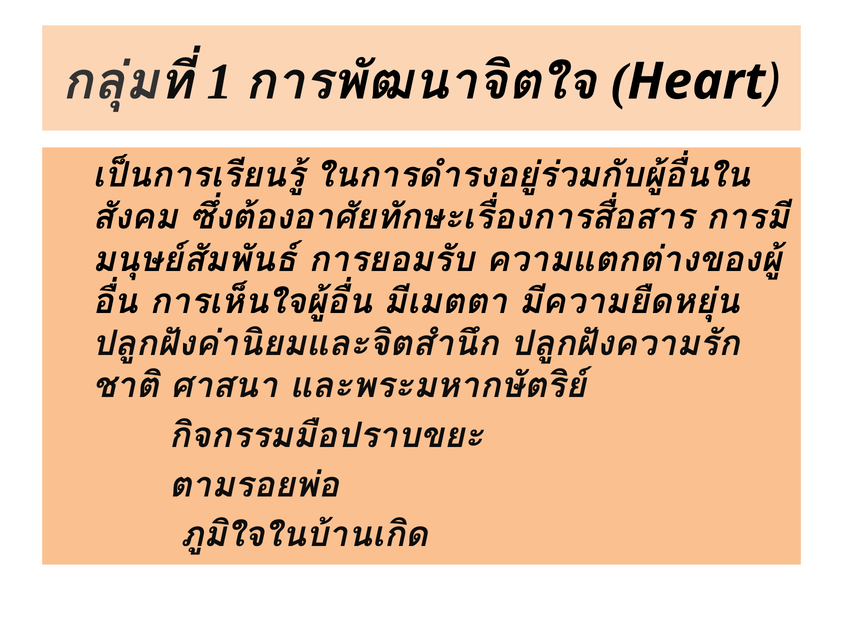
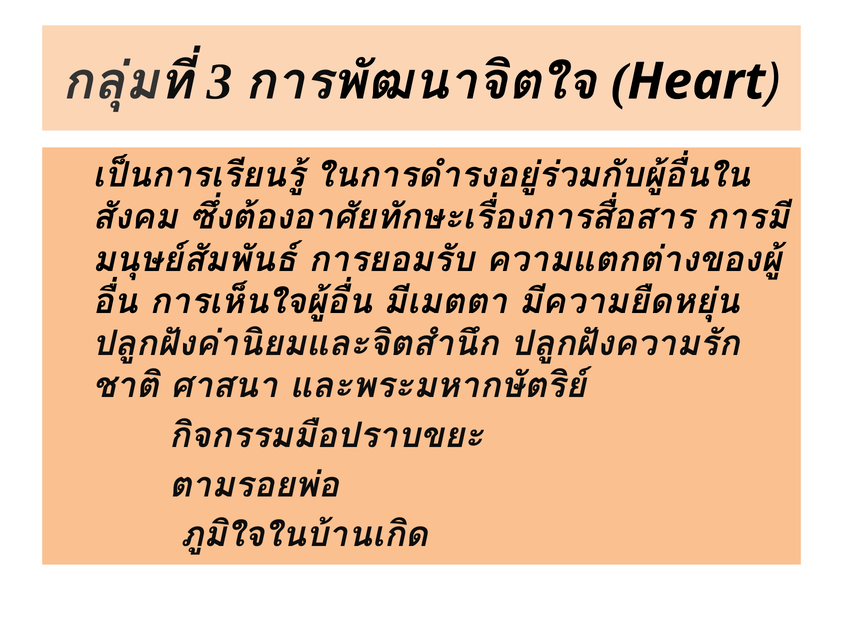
1: 1 -> 3
